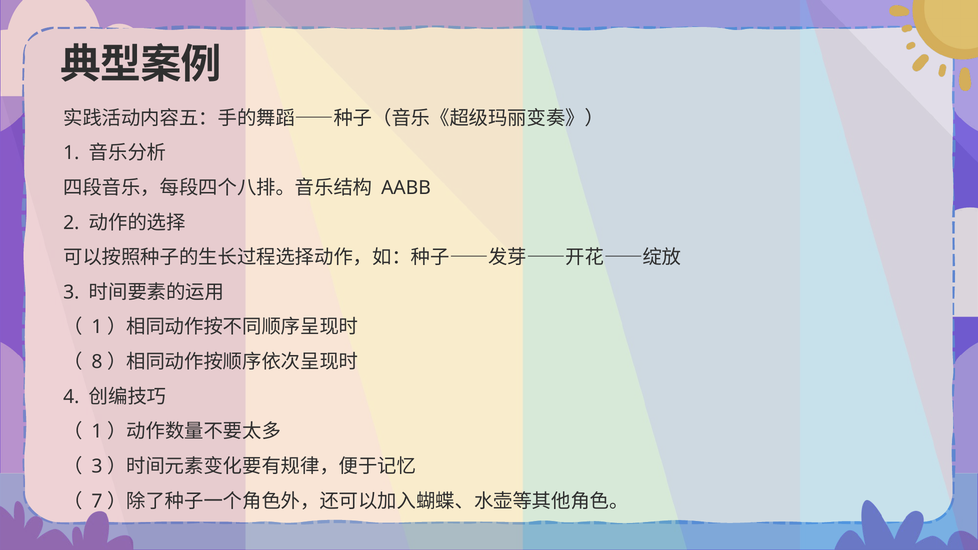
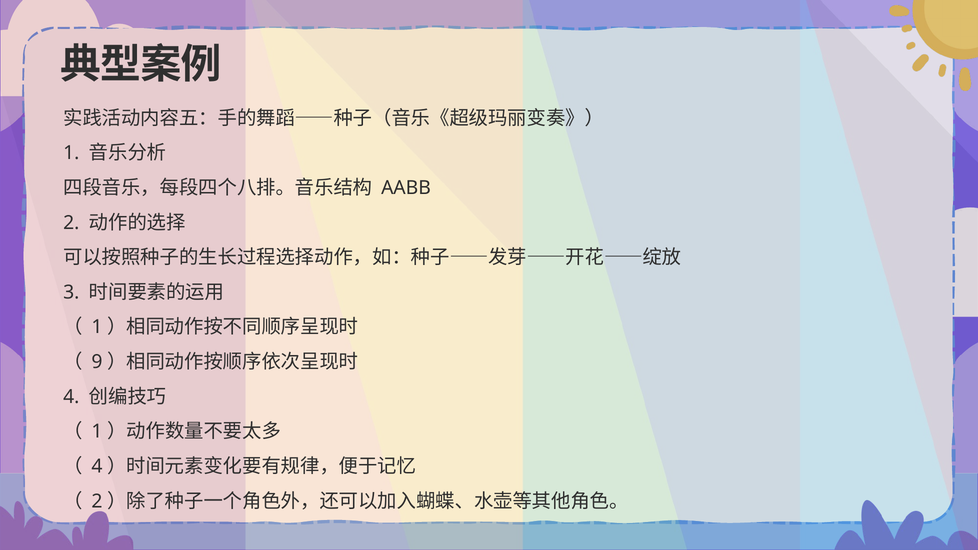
8: 8 -> 9
3 at (97, 466): 3 -> 4
7 at (97, 501): 7 -> 2
